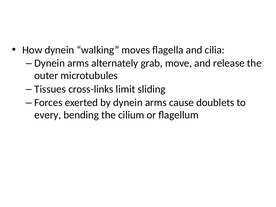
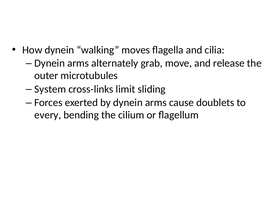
Tissues: Tissues -> System
